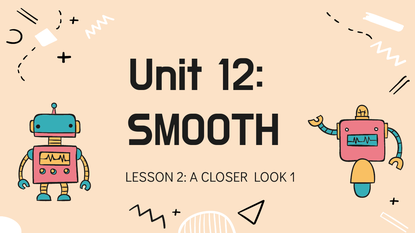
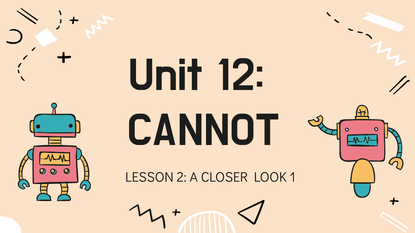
SMOOTH: SMOOTH -> CANNOT
